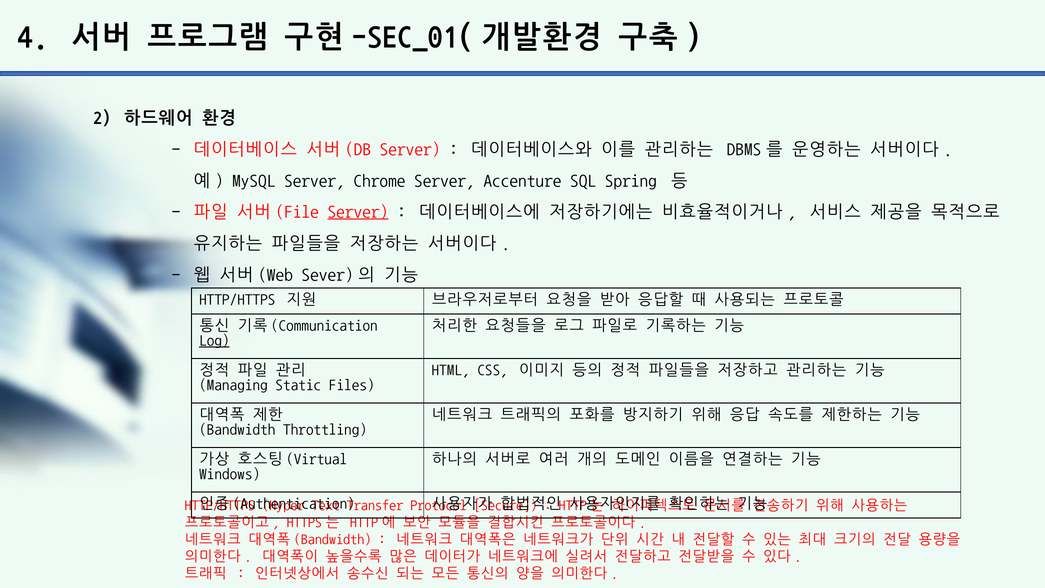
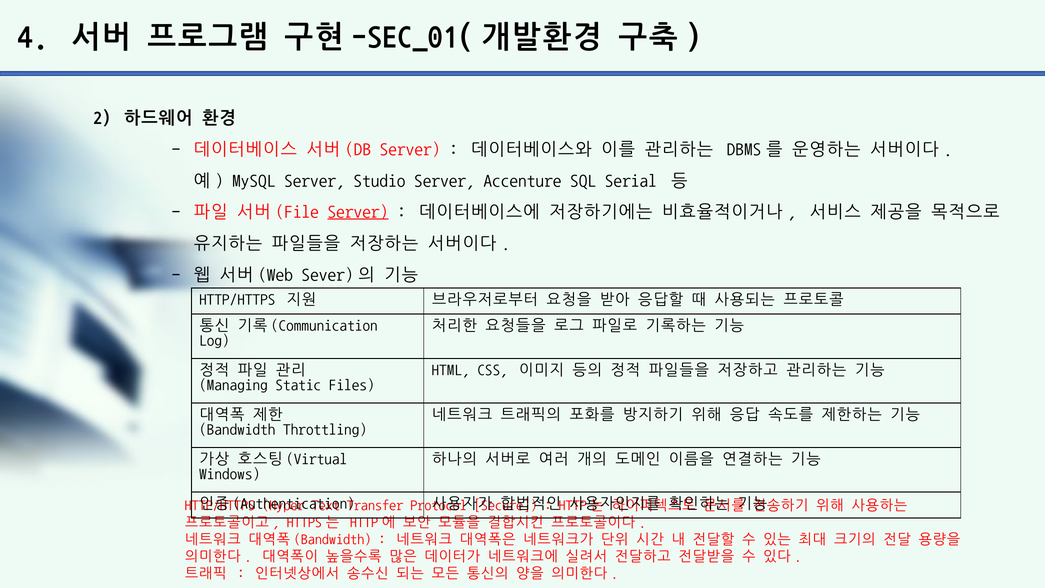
Chrome: Chrome -> Studio
Spring: Spring -> Serial
Log underline: present -> none
